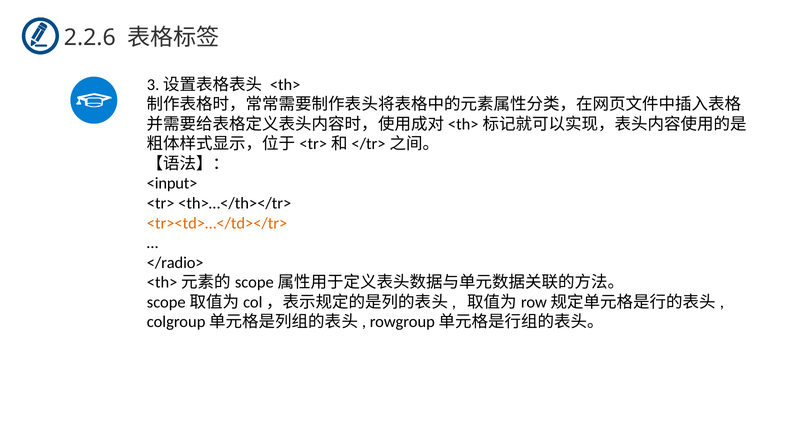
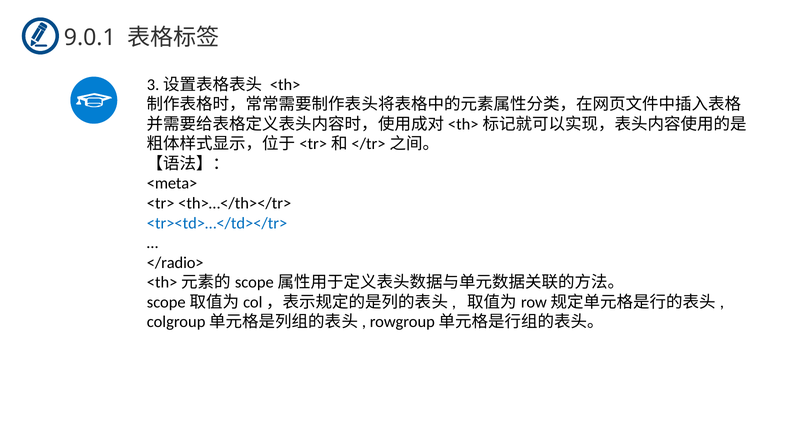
2.2.6: 2.2.6 -> 9.0.1
<input>: <input> -> <meta>
<tr><td>…</td></tr> colour: orange -> blue
